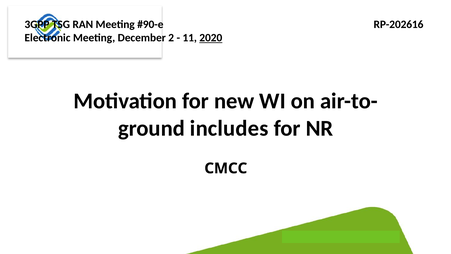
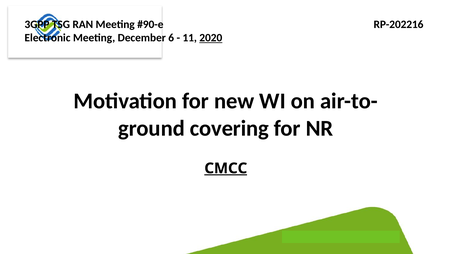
RP-202616: RP-202616 -> RP-202216
2: 2 -> 6
includes: includes -> covering
CMCC underline: none -> present
